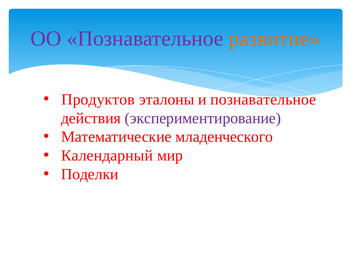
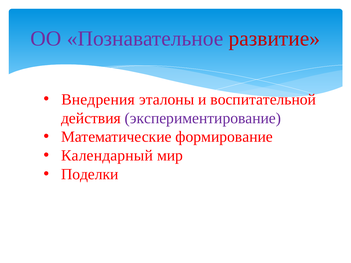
развитие colour: orange -> red
Продуктов: Продуктов -> Внедрения
и познавательное: познавательное -> воспитательной
младенческого: младенческого -> формирование
